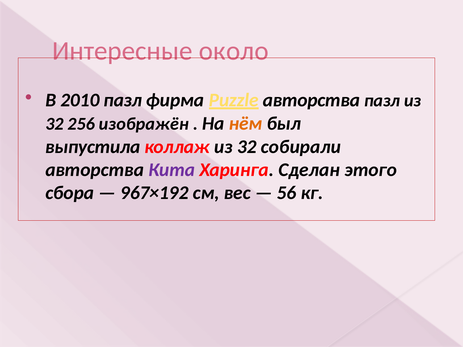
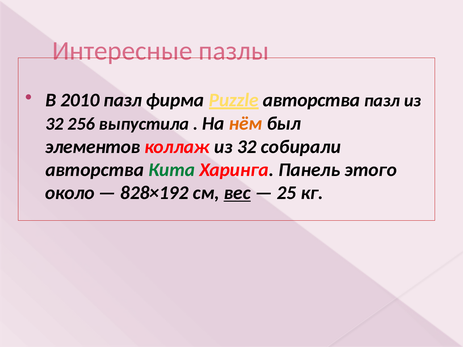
около: около -> пазлы
изображён: изображён -> выпустила
выпустила: выпустила -> элементов
Кита colour: purple -> green
Сделан: Сделан -> Панель
сбора: сбора -> около
967×192: 967×192 -> 828×192
вес underline: none -> present
56: 56 -> 25
